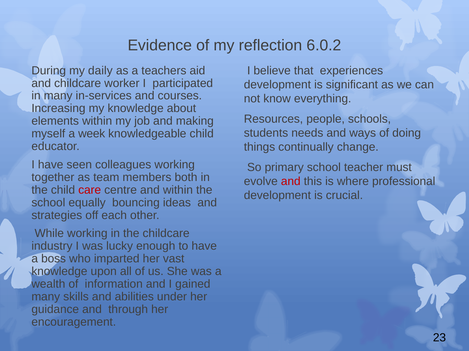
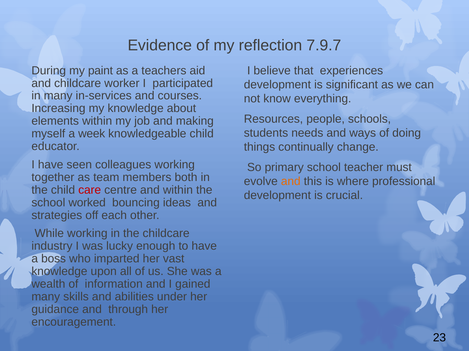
6.0.2: 6.0.2 -> 7.9.7
daily: daily -> paint
and at (291, 182) colour: red -> orange
equally: equally -> worked
